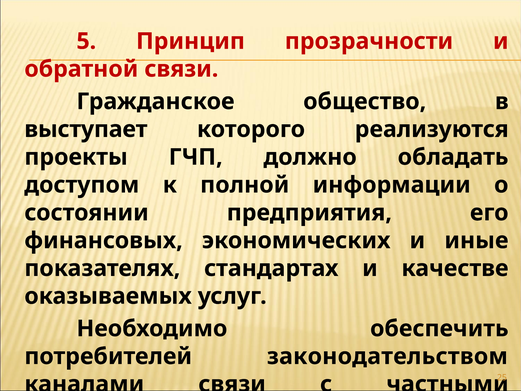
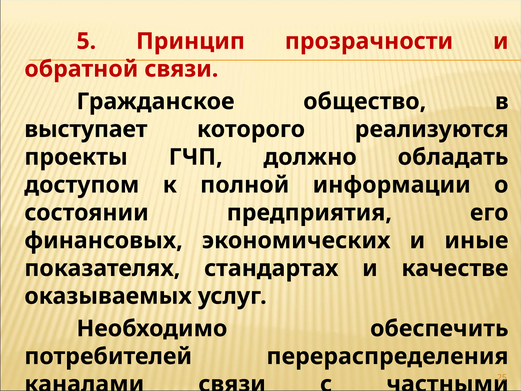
законодательством: законодательством -> перераспределения
